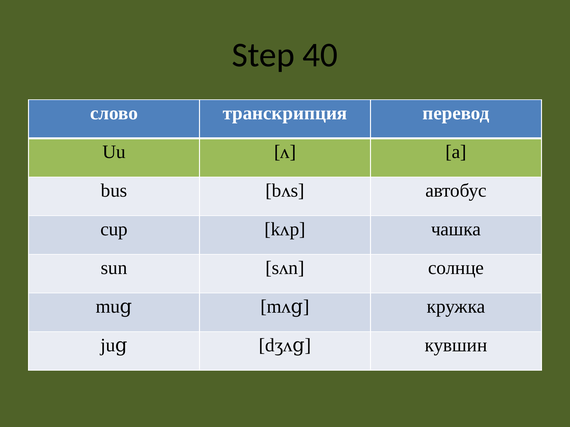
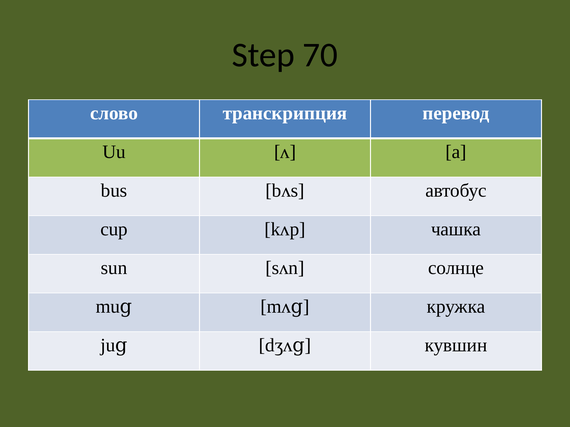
40: 40 -> 70
